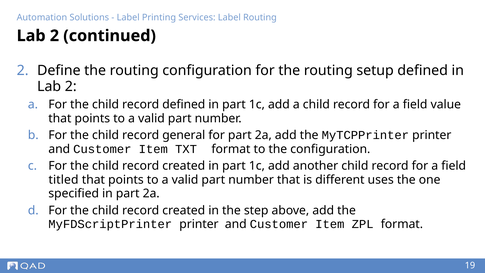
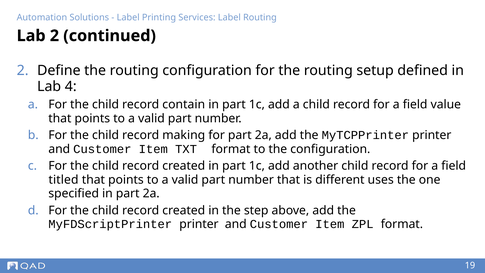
2 at (71, 87): 2 -> 4
record defined: defined -> contain
general: general -> making
